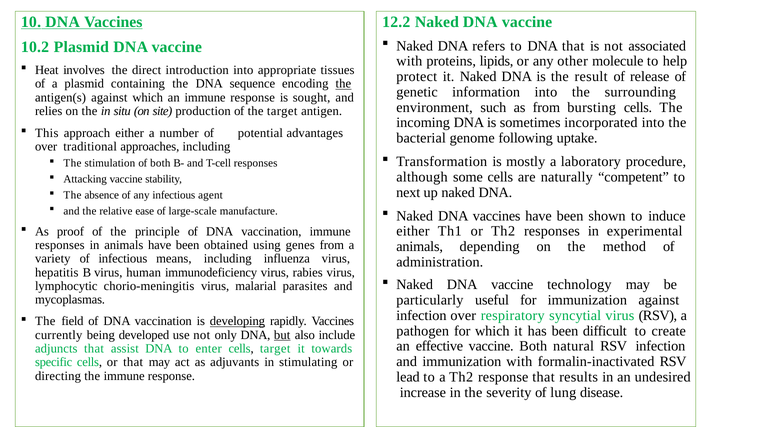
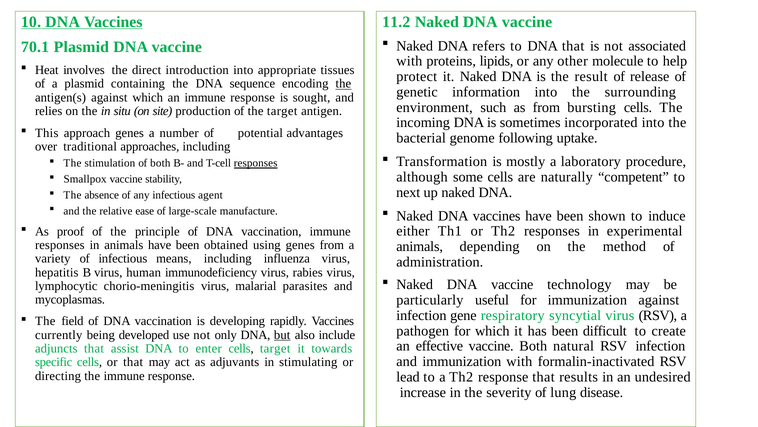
12.2: 12.2 -> 11.2
10.2: 10.2 -> 70.1
approach either: either -> genes
responses at (256, 163) underline: none -> present
Attacking: Attacking -> Smallpox
infection over: over -> gene
developing underline: present -> none
